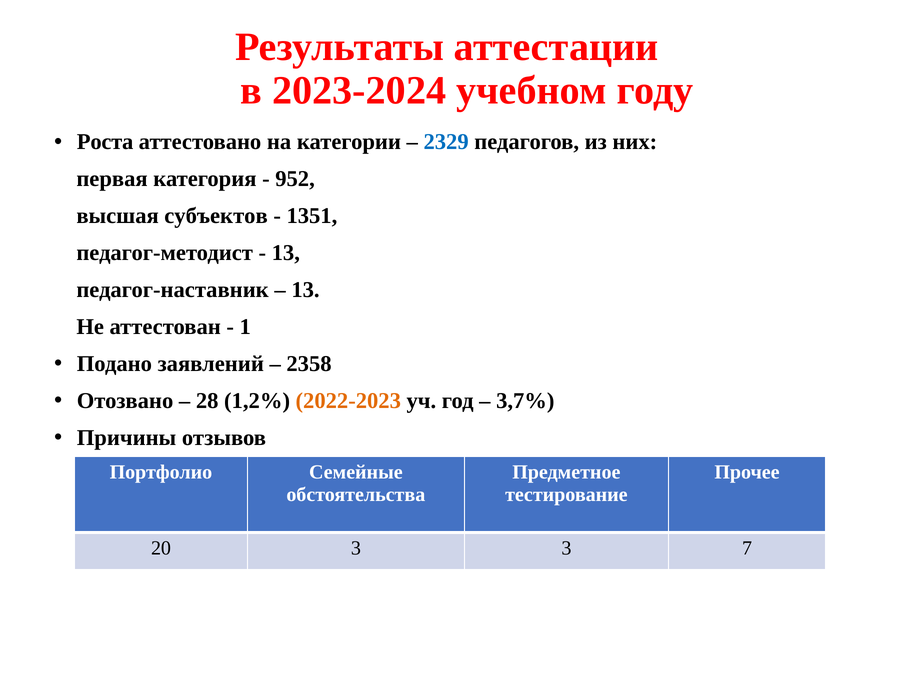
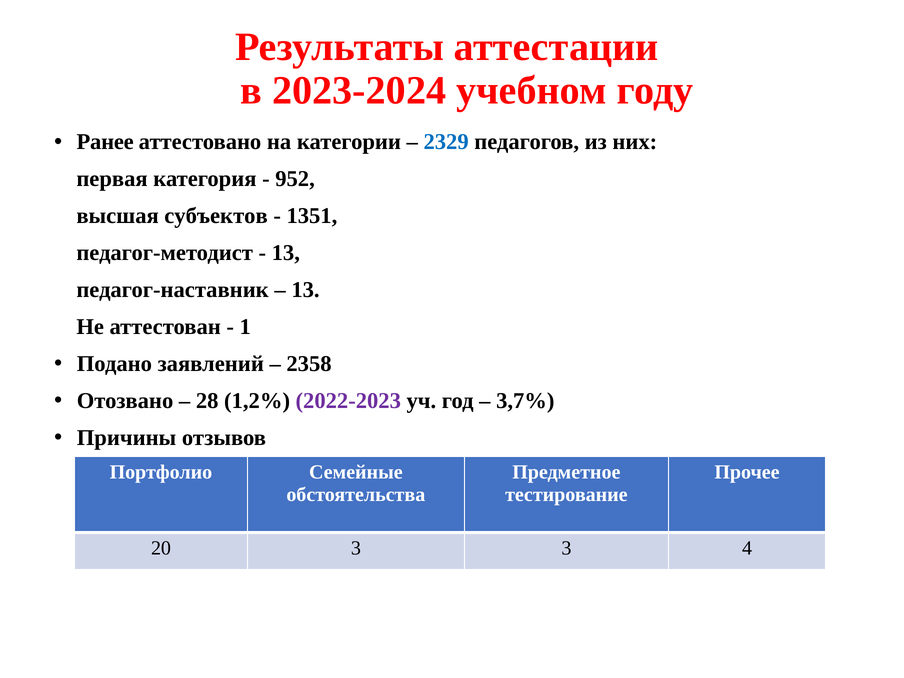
Роста: Роста -> Ранее
2022-2023 colour: orange -> purple
7: 7 -> 4
